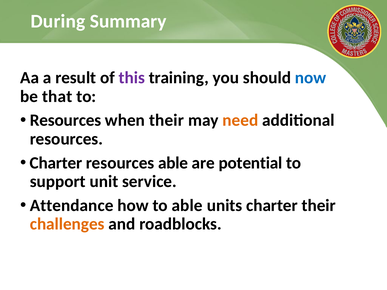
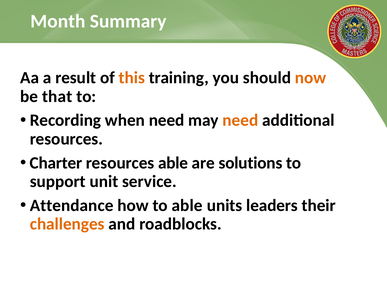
During: During -> Month
this colour: purple -> orange
now colour: blue -> orange
Resources at (66, 120): Resources -> Recording
when their: their -> need
potential: potential -> solutions
units charter: charter -> leaders
